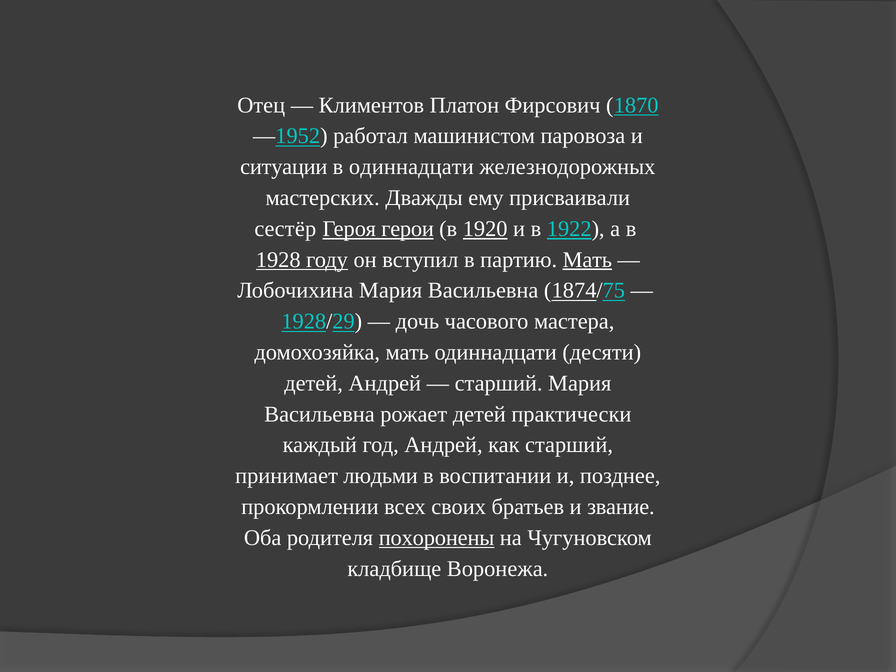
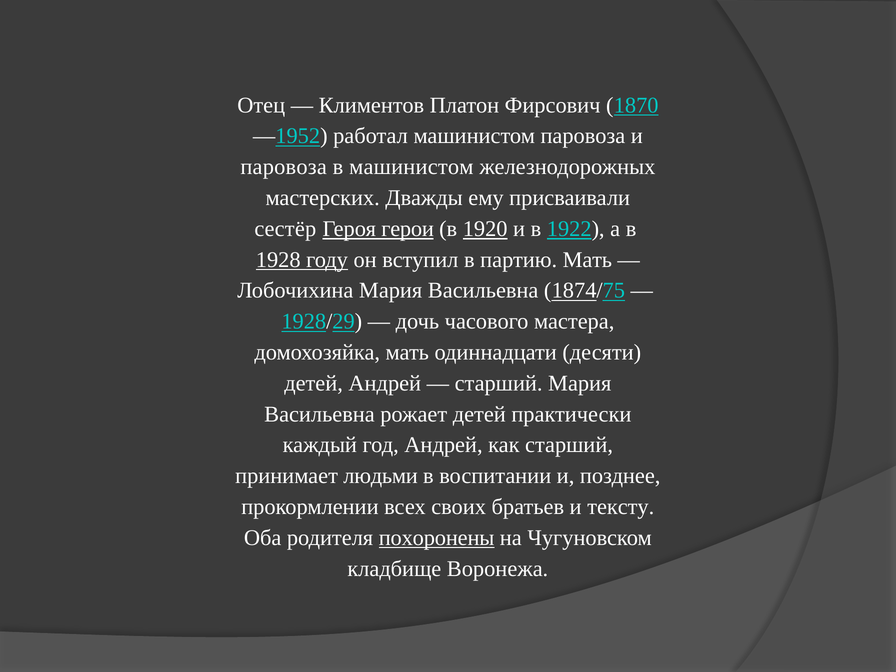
ситуации at (284, 167): ситуации -> паровоза
в одиннадцати: одиннадцати -> машинистом
Мать at (587, 260) underline: present -> none
звание: звание -> тексту
